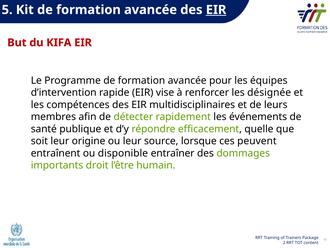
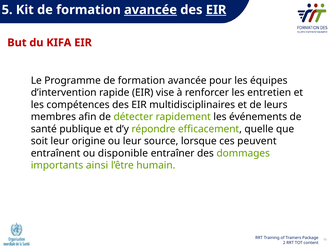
avancée at (151, 10) underline: none -> present
désignée: désignée -> entretien
droit: droit -> ainsi
